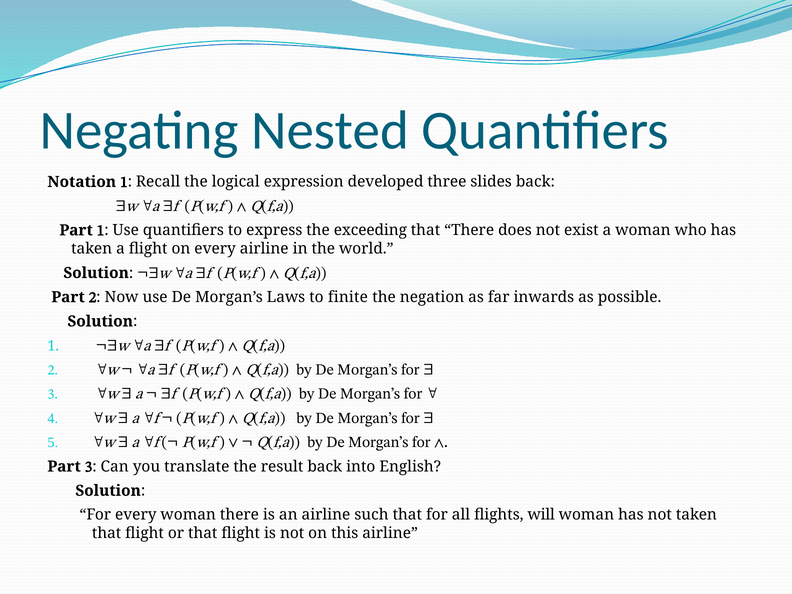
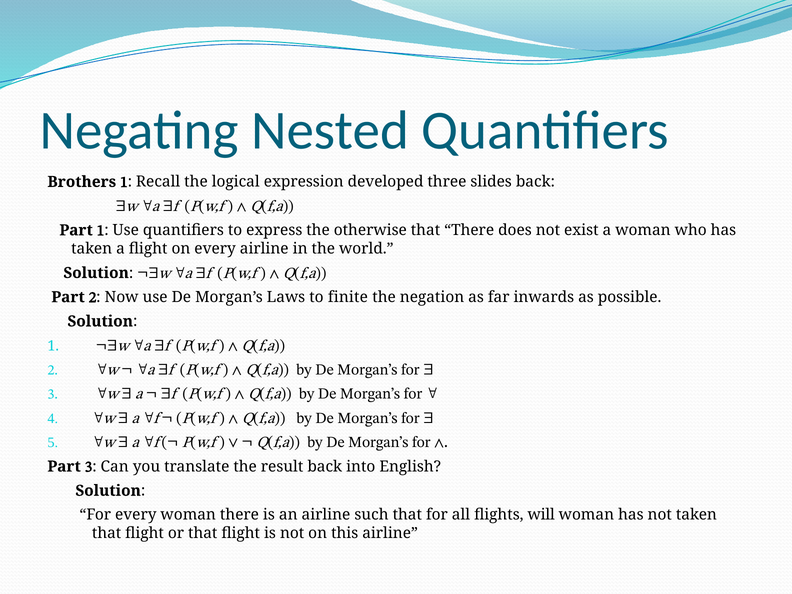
Notation: Notation -> Brothers
exceeding: exceeding -> otherwise
